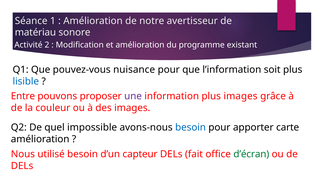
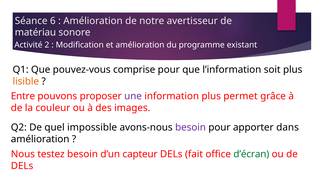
1: 1 -> 6
nuisance: nuisance -> comprise
lisible colour: blue -> orange
plus images: images -> permet
besoin at (191, 128) colour: blue -> purple
carte: carte -> dans
utilisé: utilisé -> testez
